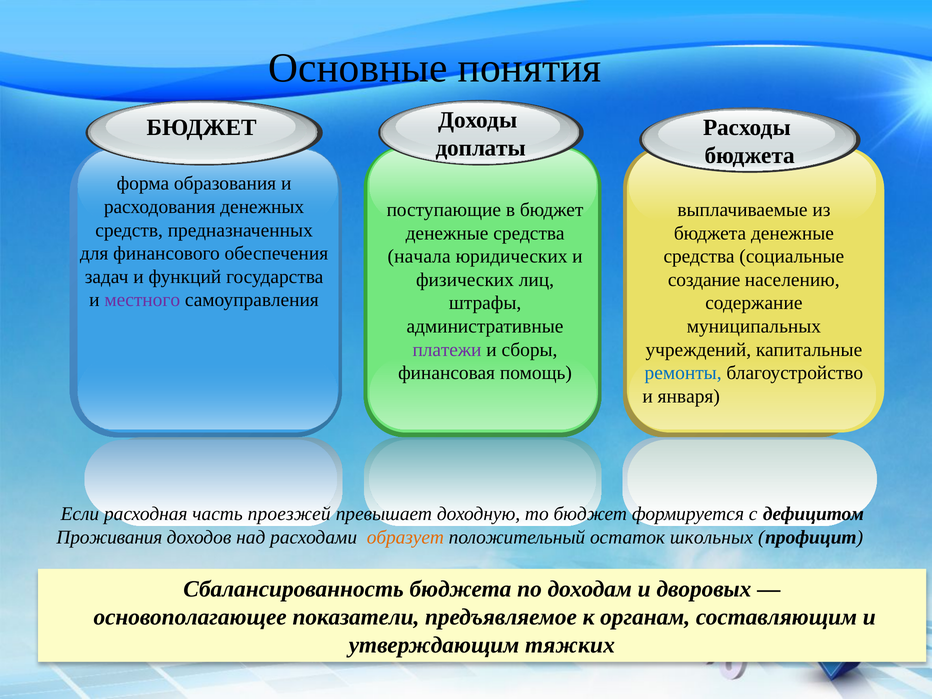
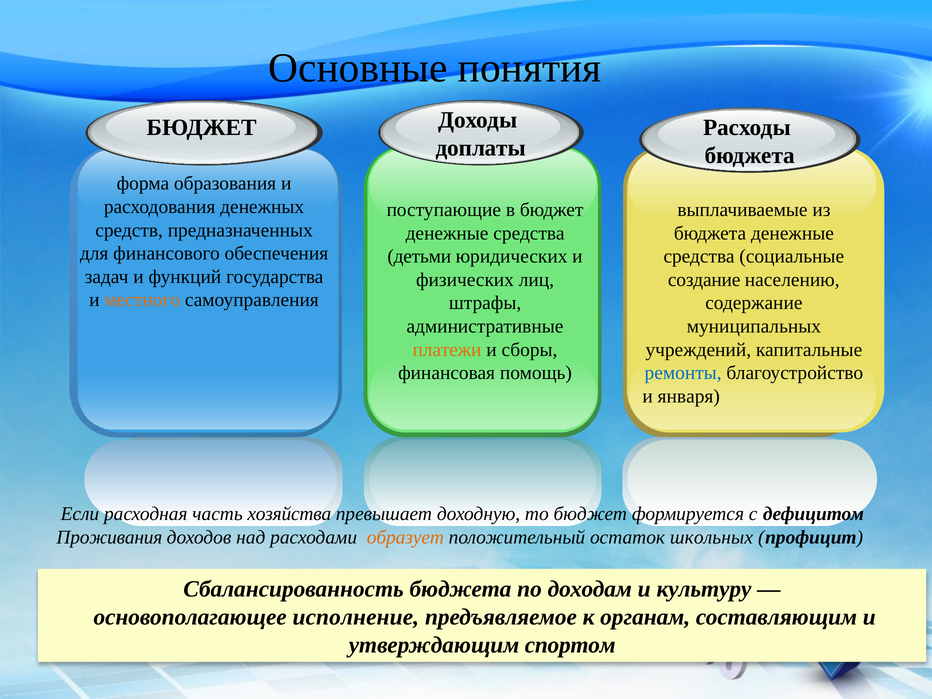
начала: начала -> детьми
местного colour: purple -> orange
платежи colour: purple -> orange
проезжей: проезжей -> хозяйства
дворовых: дворовых -> культуру
показатели: показатели -> исполнение
тяжких: тяжких -> спортом
